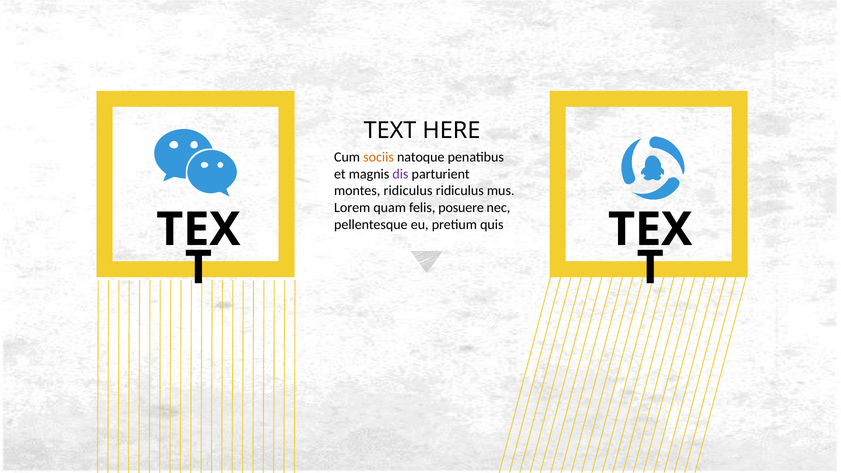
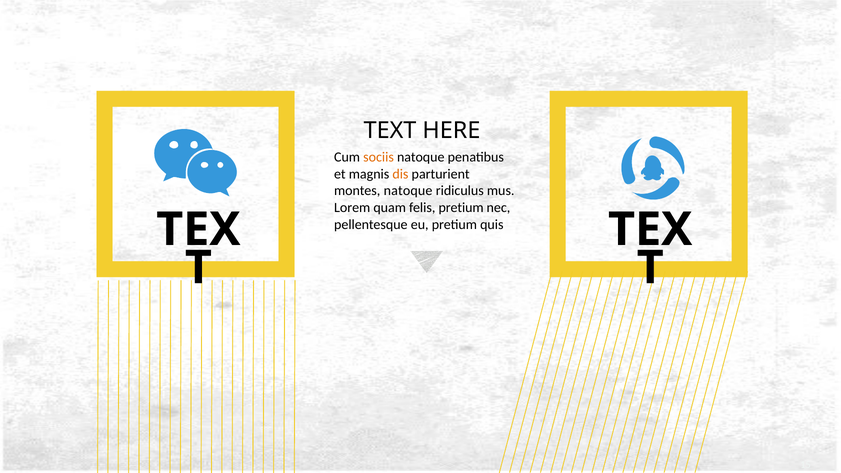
dis colour: purple -> orange
montes ridiculus: ridiculus -> natoque
felis posuere: posuere -> pretium
